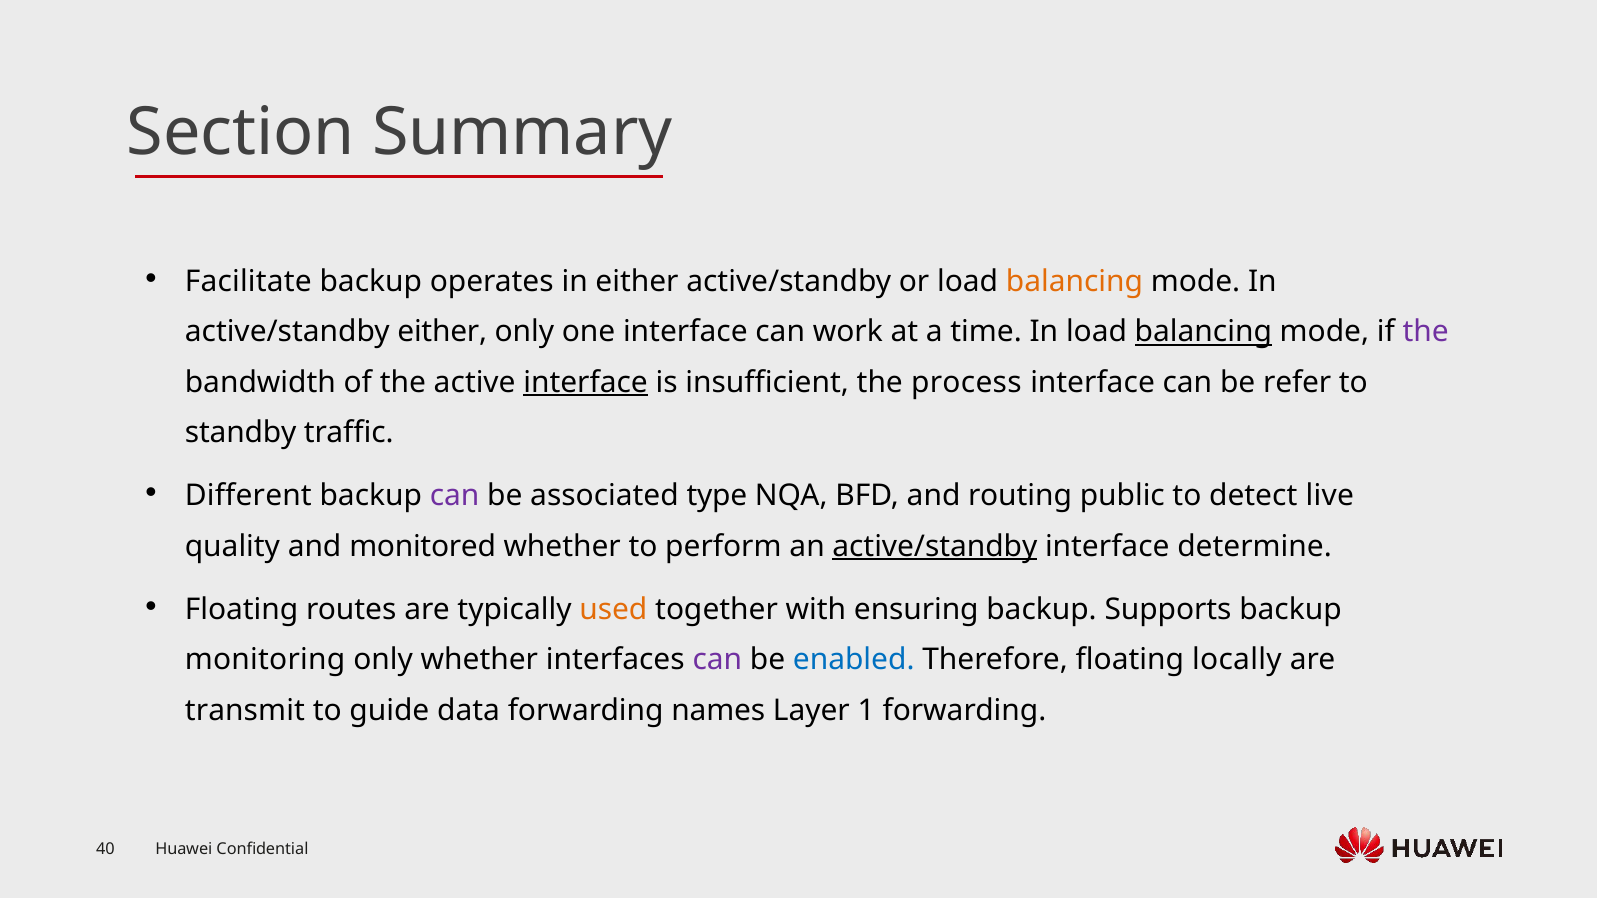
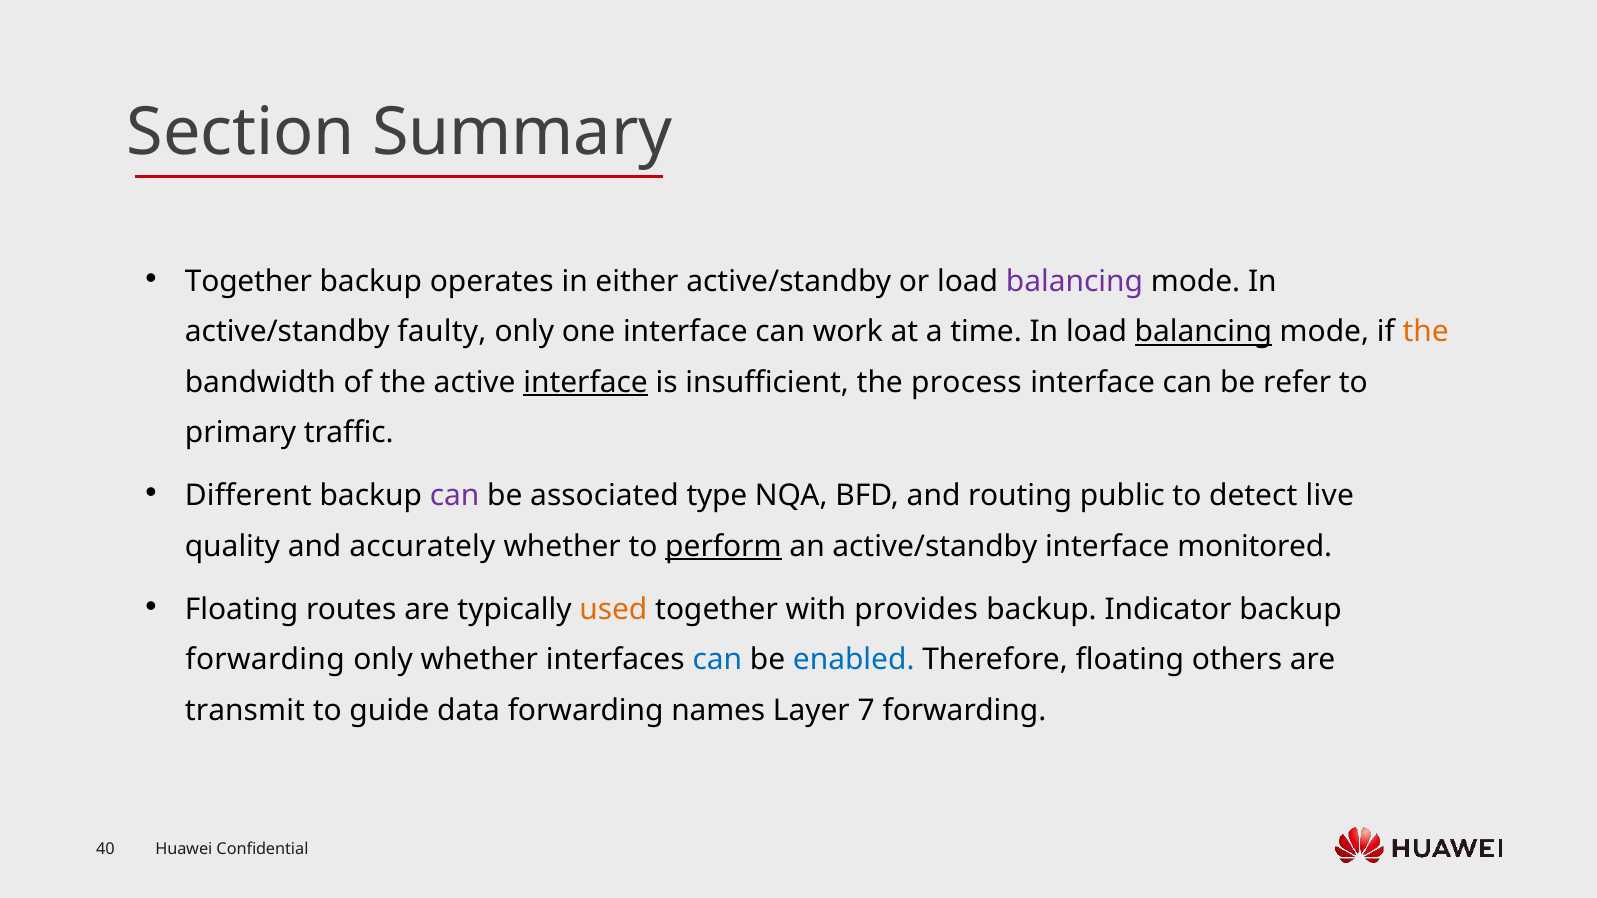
Facilitate at (248, 282): Facilitate -> Together
balancing at (1074, 282) colour: orange -> purple
active/standby either: either -> faulty
the at (1426, 332) colour: purple -> orange
standby: standby -> primary
monitored: monitored -> accurately
perform underline: none -> present
active/standby at (935, 546) underline: present -> none
determine: determine -> monitored
ensuring: ensuring -> provides
Supports: Supports -> Indicator
monitoring at (265, 660): monitoring -> forwarding
can at (717, 660) colour: purple -> blue
locally: locally -> others
1: 1 -> 7
